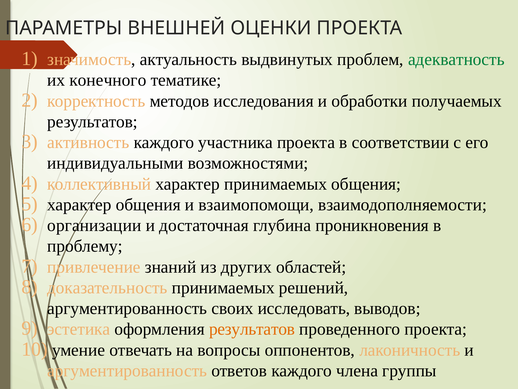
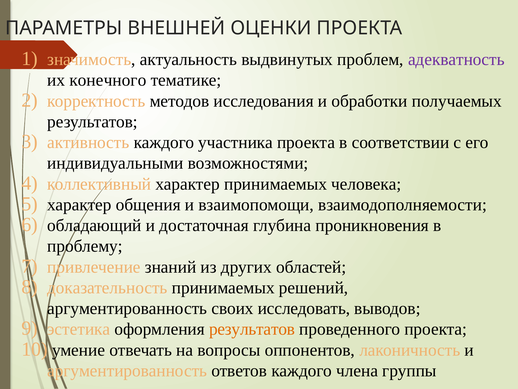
адекватность colour: green -> purple
принимаемых общения: общения -> человека
организации: организации -> обладающий
